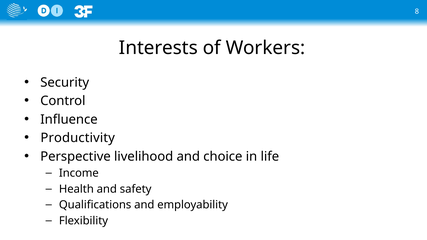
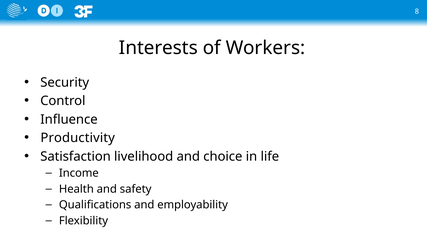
Perspective: Perspective -> Satisfaction
